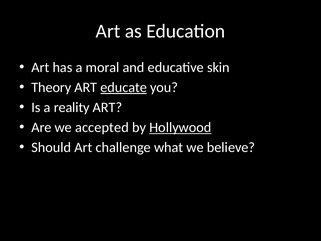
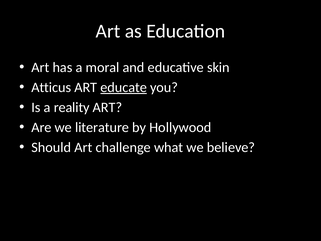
Theory: Theory -> Atticus
accepted: accepted -> literature
Hollywood underline: present -> none
